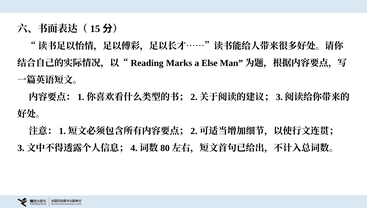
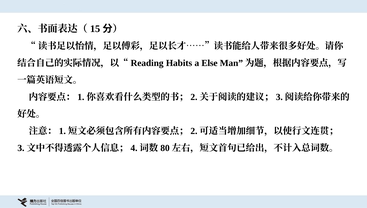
Marks: Marks -> Habits
